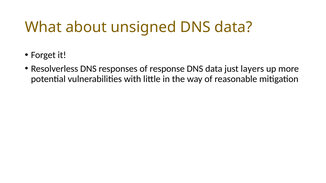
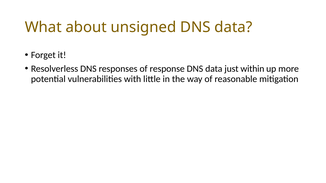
layers: layers -> within
